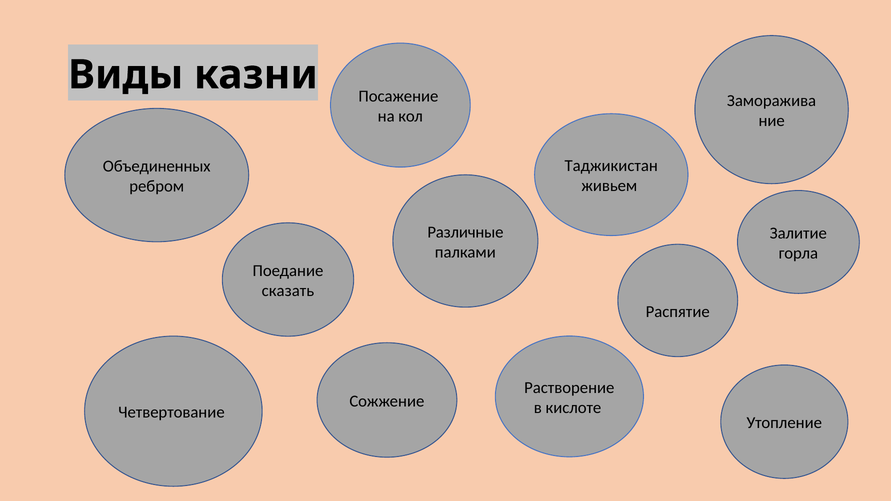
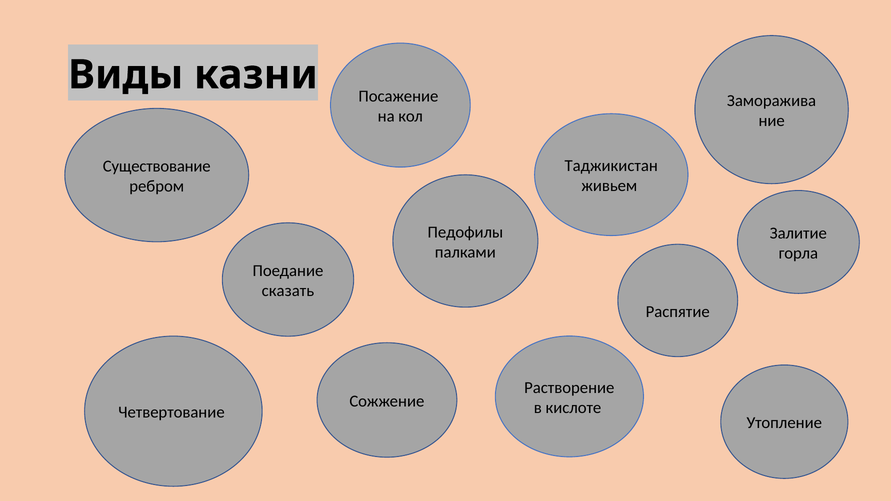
Объединенных: Объединенных -> Существование
Различные: Различные -> Педофилы
